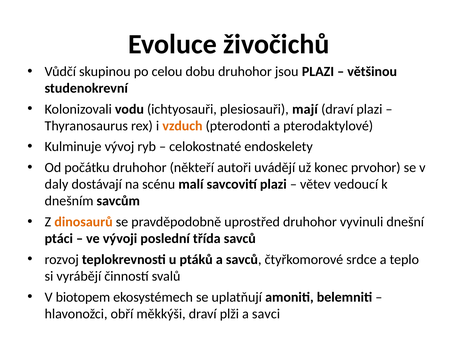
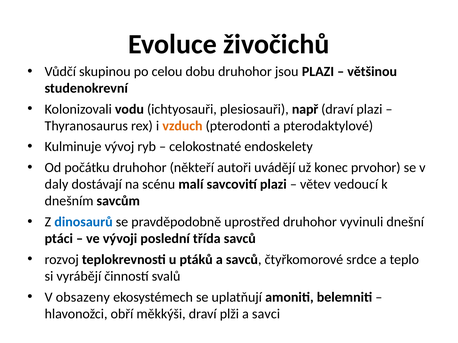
mají: mají -> např
dinosaurů colour: orange -> blue
biotopem: biotopem -> obsazeny
